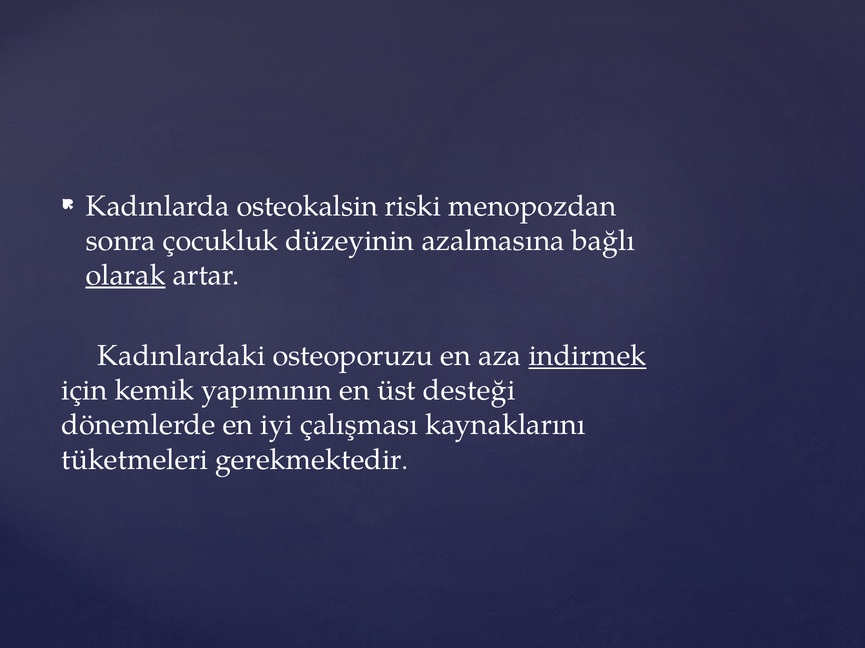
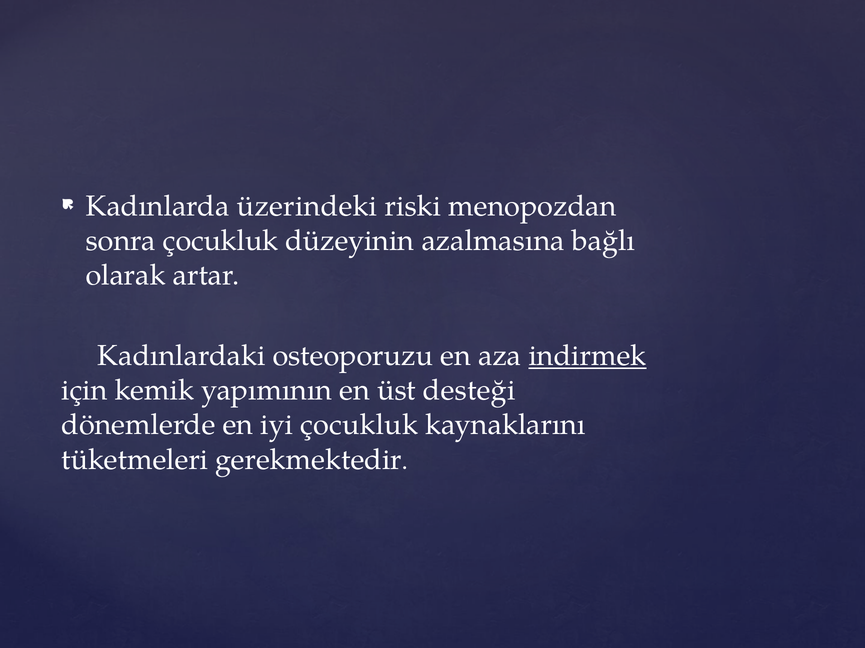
osteokalsin: osteokalsin -> üzerindeki
olarak underline: present -> none
iyi çalışması: çalışması -> çocukluk
